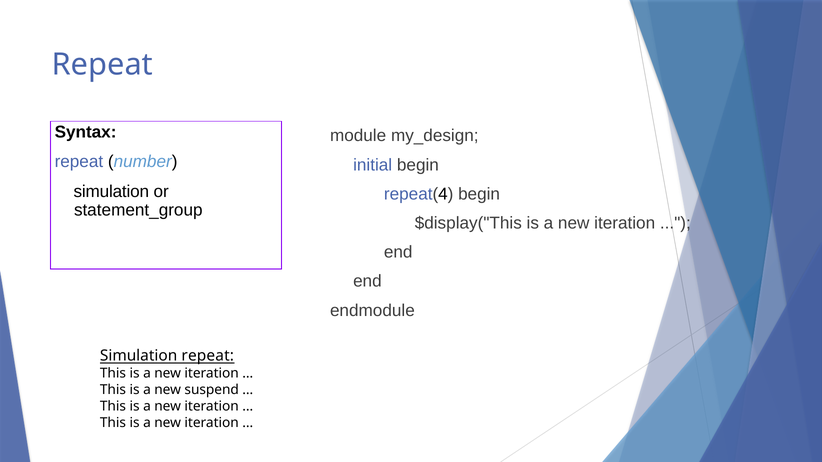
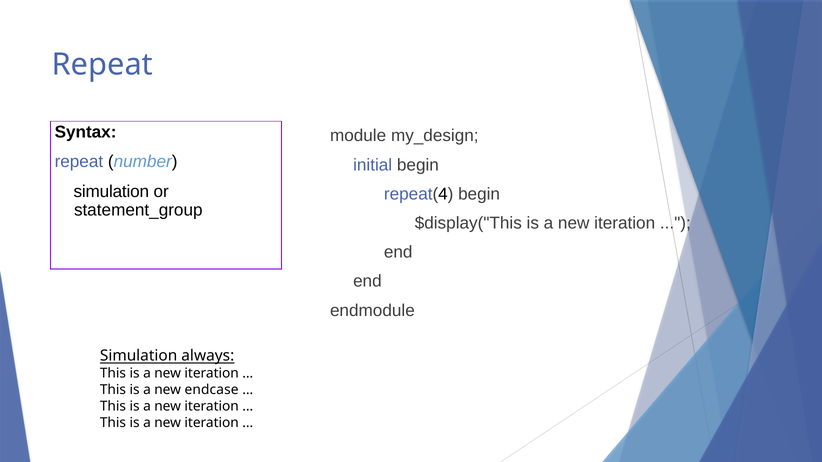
Simulation repeat: repeat -> always
suspend: suspend -> endcase
